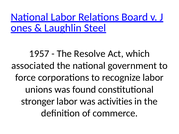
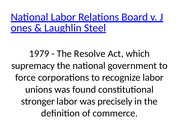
1957: 1957 -> 1979
associated: associated -> supremacy
activities: activities -> precisely
